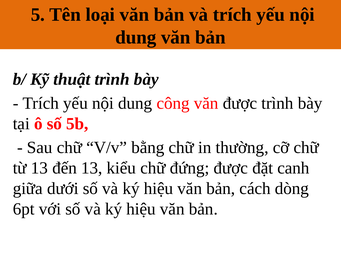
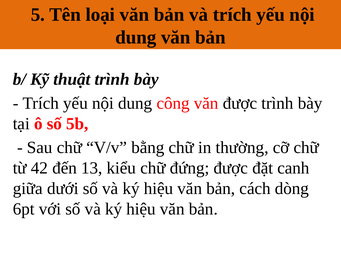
từ 13: 13 -> 42
